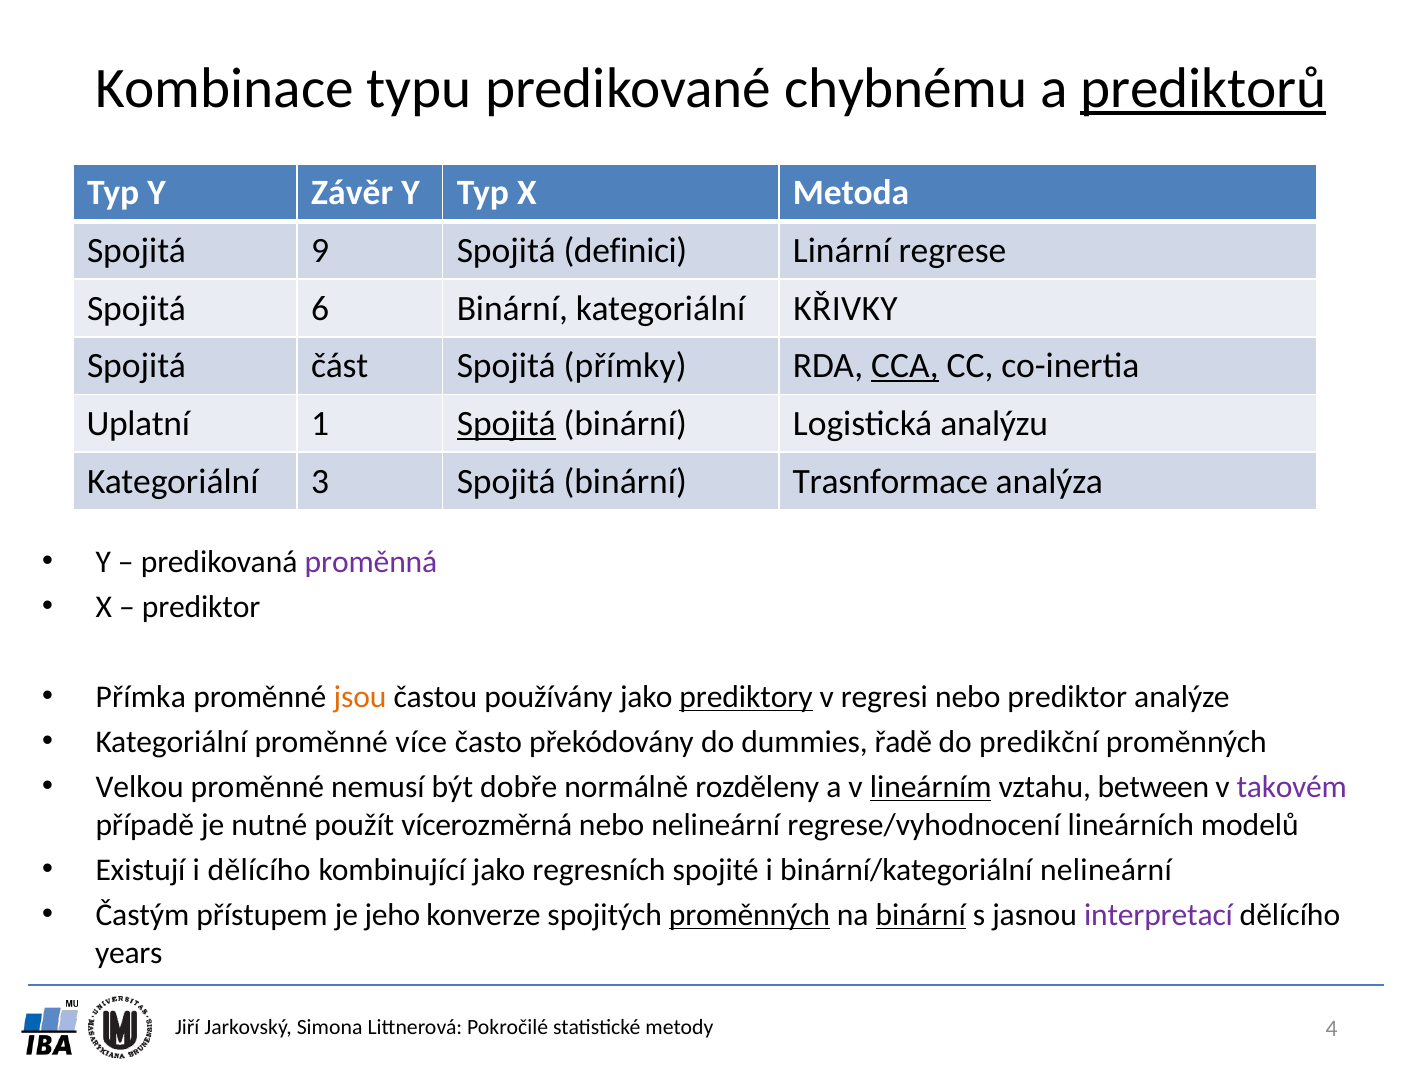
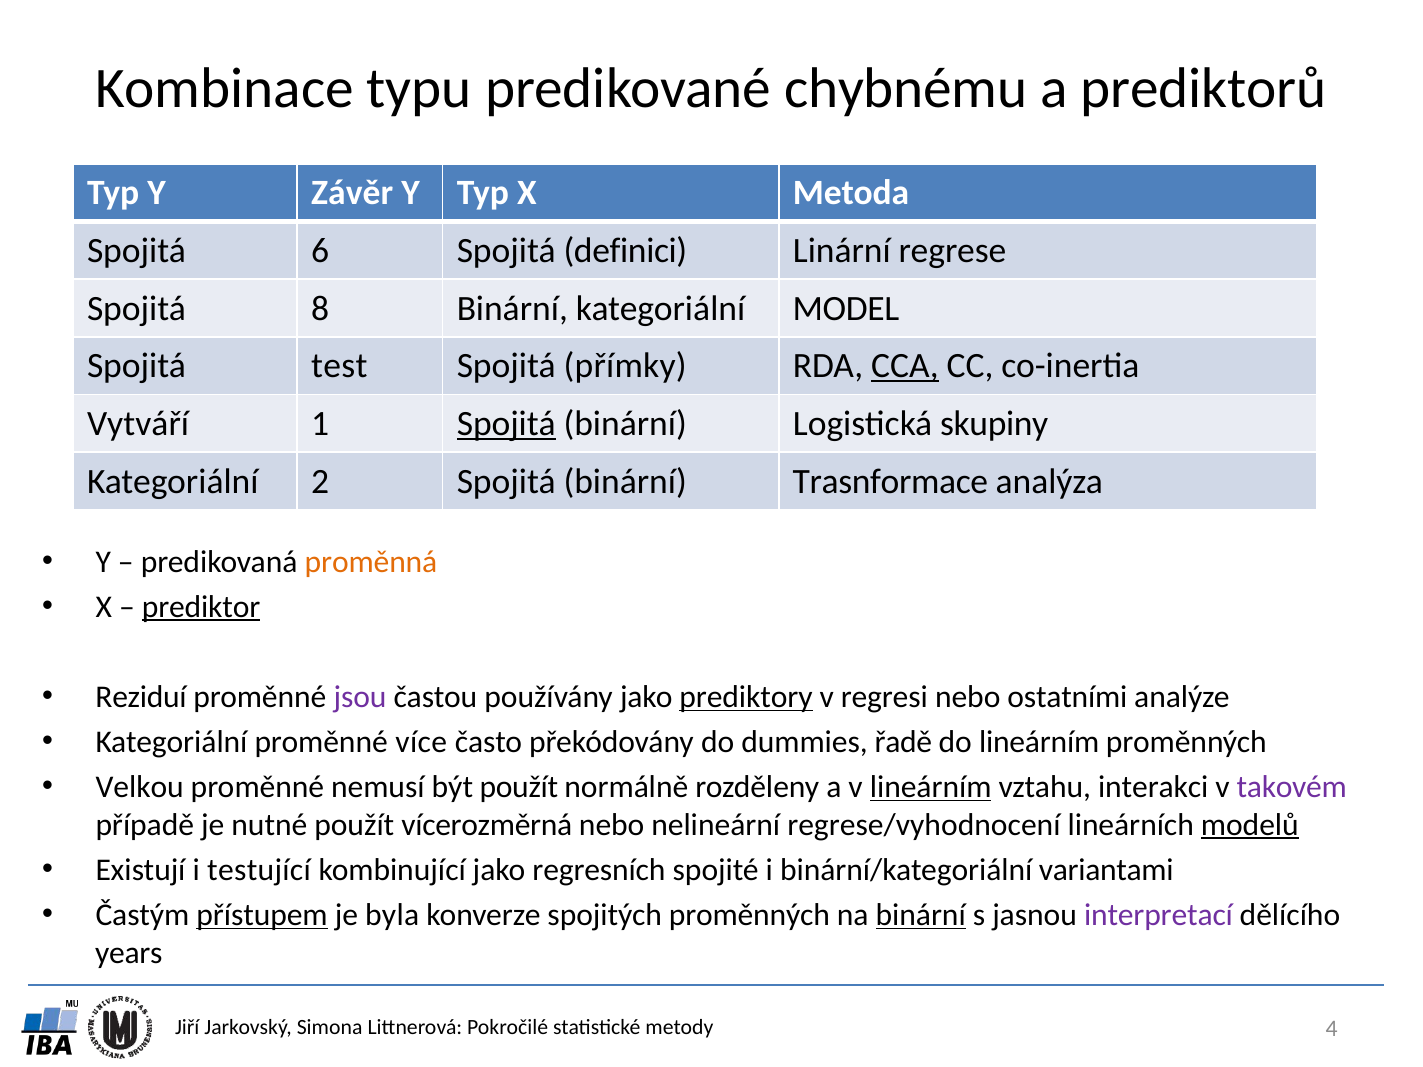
prediktorů underline: present -> none
9: 9 -> 6
6: 6 -> 8
KŘIVKY: KŘIVKY -> MODEL
část: část -> test
Uplatní: Uplatní -> Vytváří
analýzu: analýzu -> skupiny
3: 3 -> 2
proměnná colour: purple -> orange
prediktor at (201, 607) underline: none -> present
Přímka: Přímka -> Reziduí
jsou colour: orange -> purple
nebo prediktor: prediktor -> ostatními
do predikční: predikční -> lineárním
být dobře: dobře -> použít
between: between -> interakci
modelů underline: none -> present
i dělícího: dělícího -> testující
binární/kategoriální nelineární: nelineární -> variantami
přístupem underline: none -> present
jeho: jeho -> byla
proměnných at (749, 915) underline: present -> none
